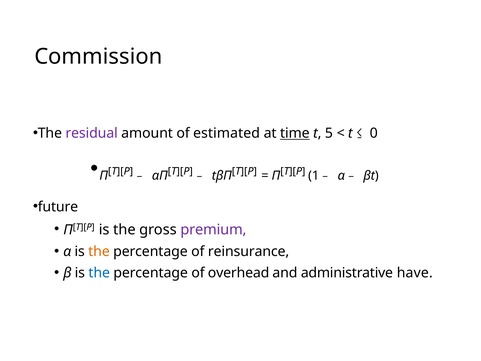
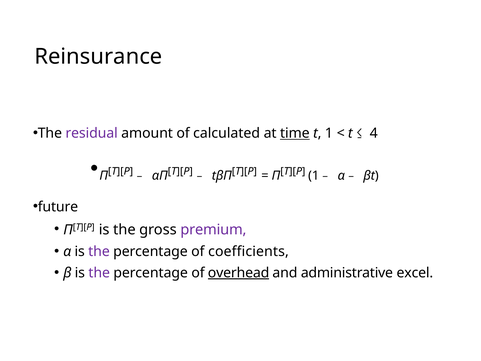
Commission: Commission -> Reinsurance
estimated: estimated -> calculated
t 5: 5 -> 1
0: 0 -> 4
the at (99, 252) colour: orange -> purple
reinsurance: reinsurance -> coefficients
the at (99, 273) colour: blue -> purple
overhead underline: none -> present
have: have -> excel
